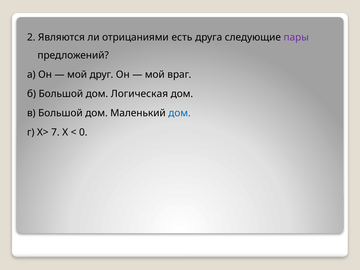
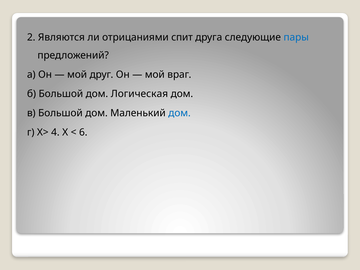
есть: есть -> спит
пары colour: purple -> blue
7: 7 -> 4
0: 0 -> 6
